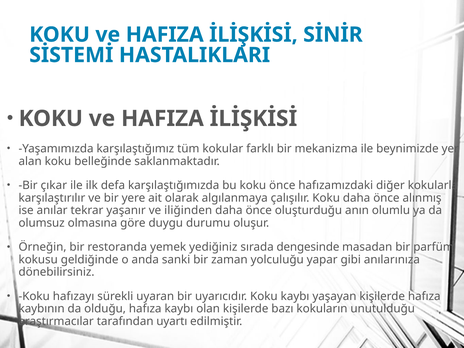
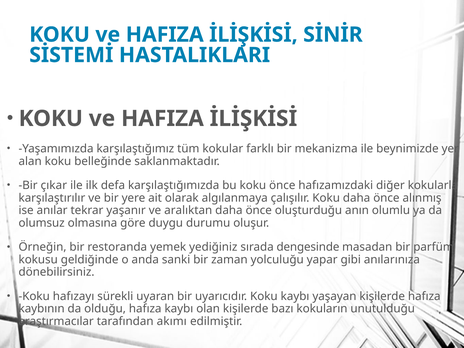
iliğinden: iliğinden -> aralıktan
uyartı: uyartı -> akımı
